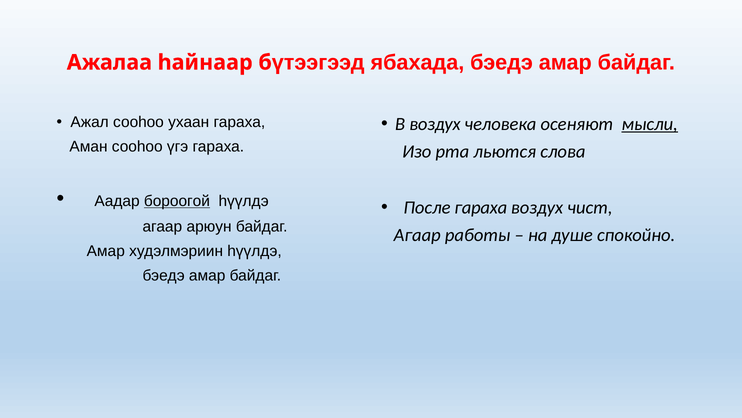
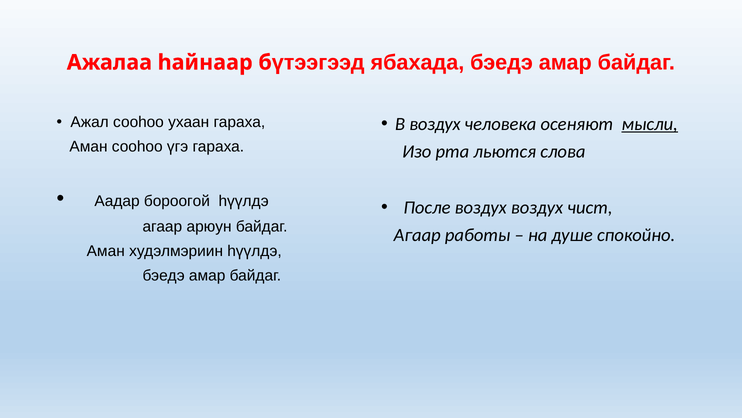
бороогой underline: present -> none
После гараха: гараха -> воздух
Амар at (106, 251): Амар -> Аман
